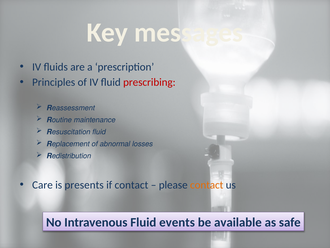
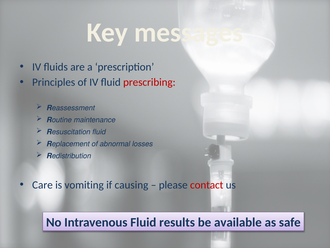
presents: presents -> vomiting
if contact: contact -> causing
contact at (207, 185) colour: orange -> red
events: events -> results
